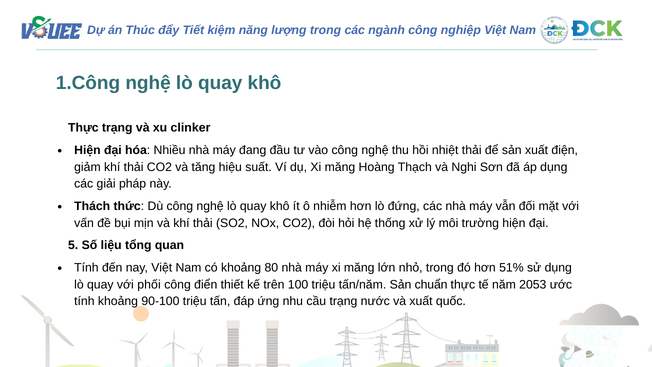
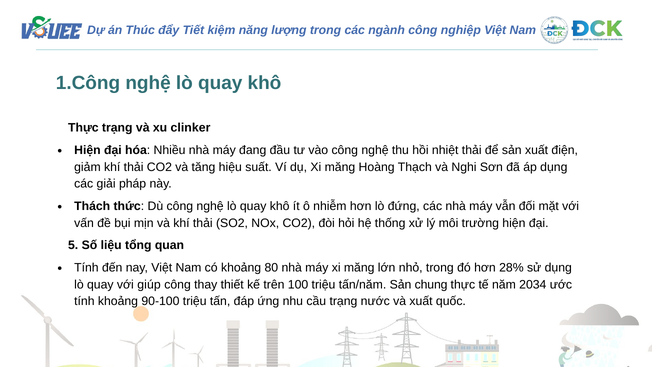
51%: 51% -> 28%
phối: phối -> giúp
điển: điển -> thay
chuẩn: chuẩn -> chung
2053: 2053 -> 2034
